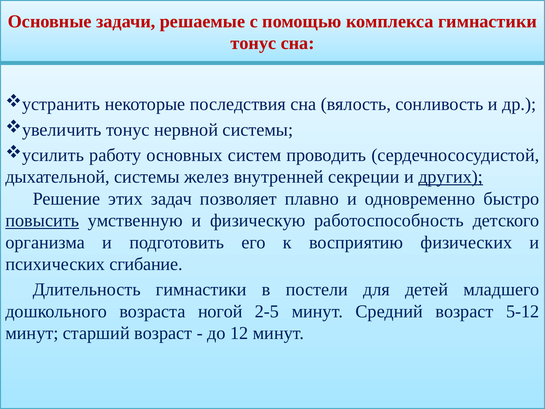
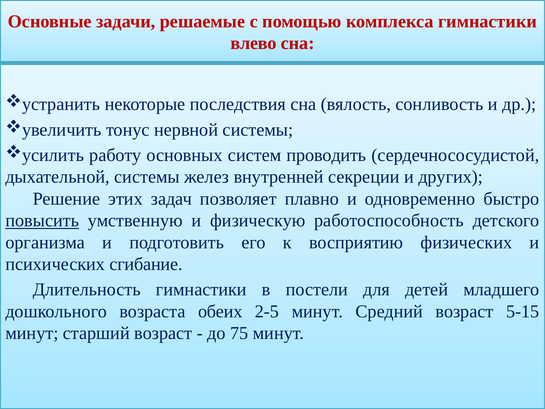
тонус at (253, 43): тонус -> влево
других underline: present -> none
ногой: ногой -> обеих
5-12: 5-12 -> 5-15
12: 12 -> 75
